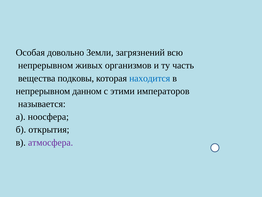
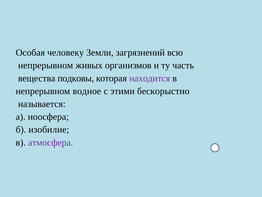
довольно: довольно -> человеку
находится colour: blue -> purple
данном: данном -> водное
императоров: императоров -> бескорыстно
открытия: открытия -> изобилие
